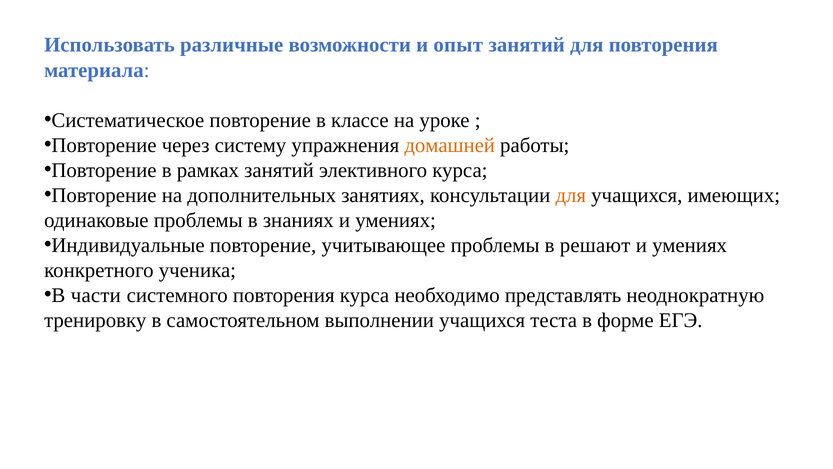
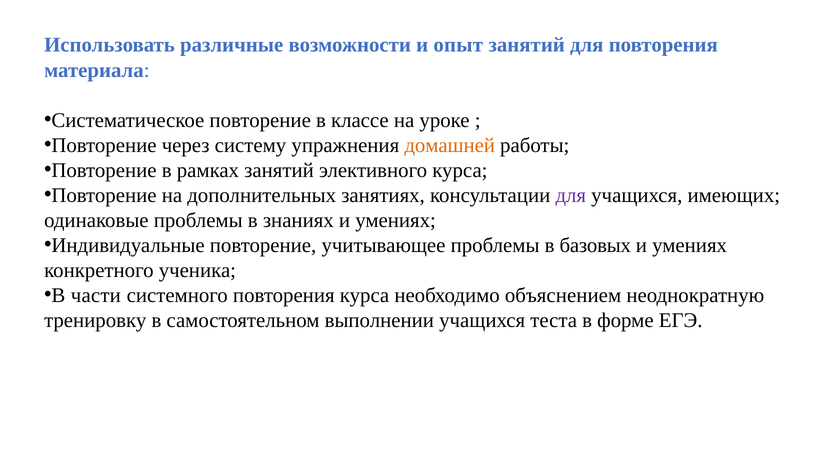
для at (571, 195) colour: orange -> purple
решают: решают -> базовых
представлять: представлять -> объяснением
